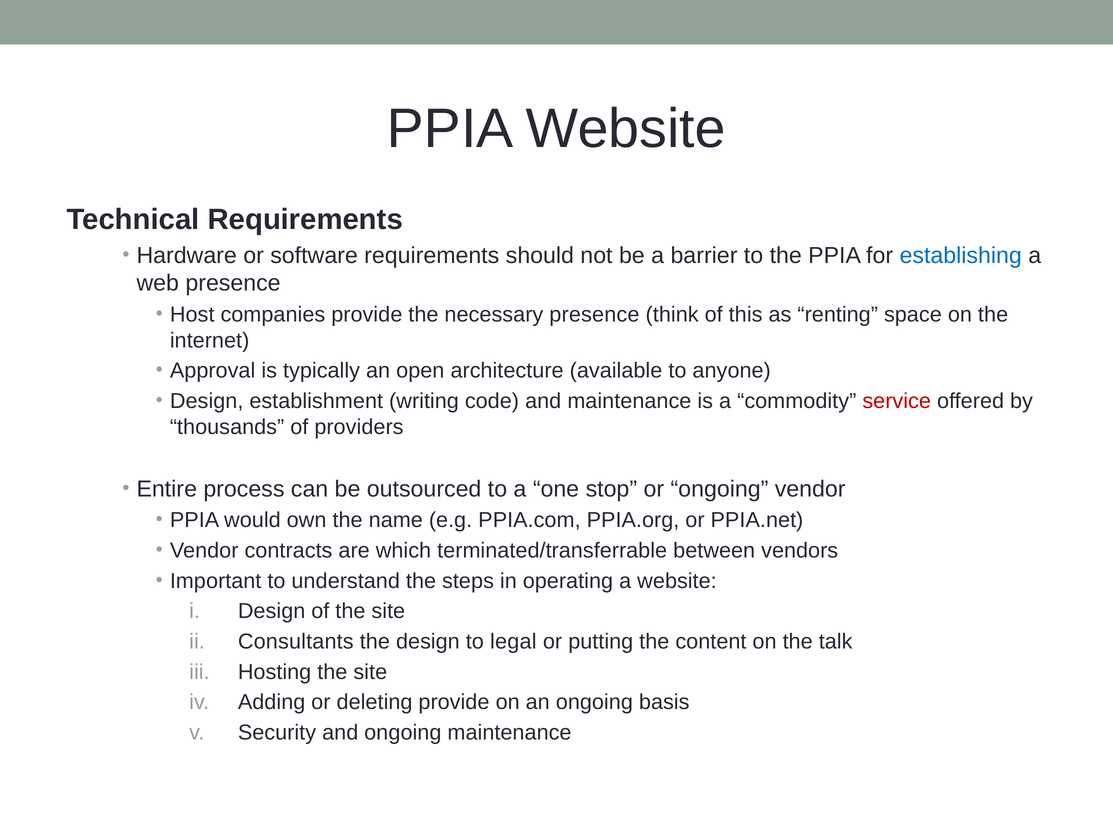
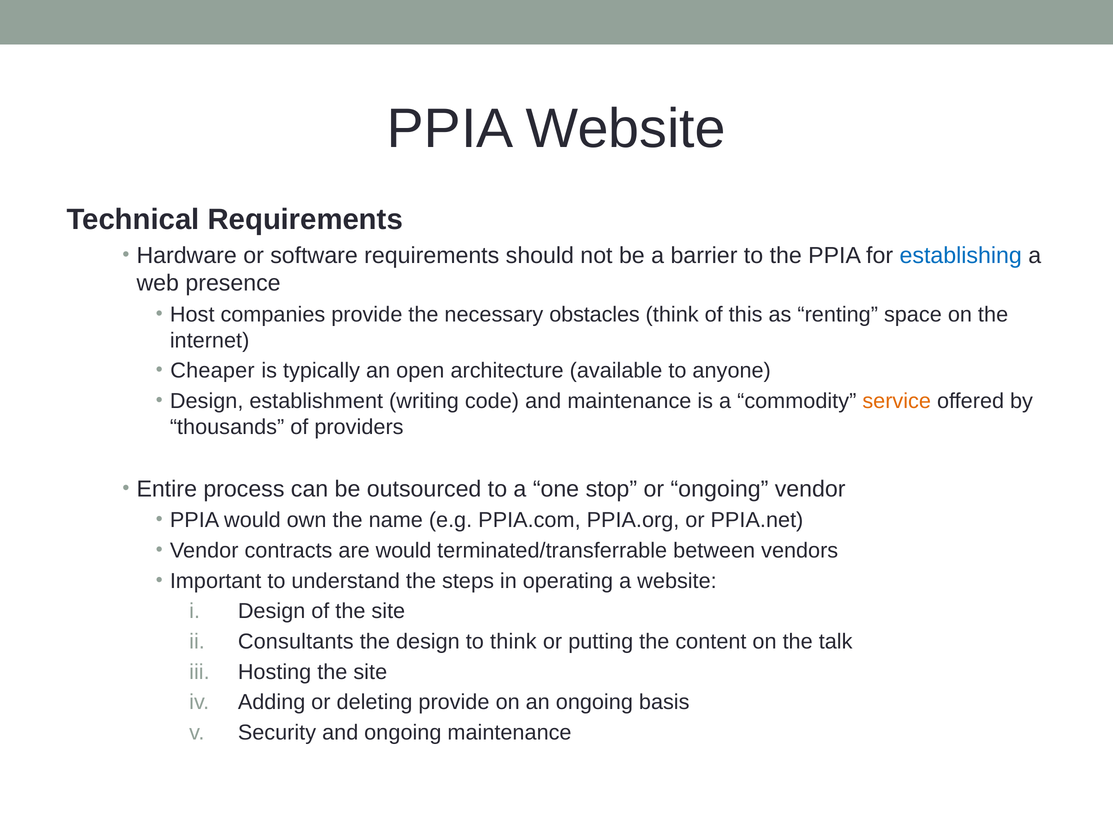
necessary presence: presence -> obstacles
Approval: Approval -> Cheaper
service colour: red -> orange
are which: which -> would
to legal: legal -> think
